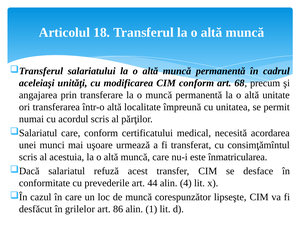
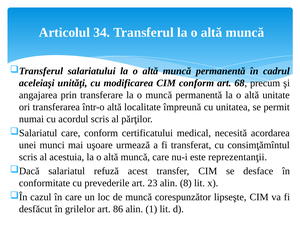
18: 18 -> 34
înmatricularea: înmatricularea -> reprezentanţii
44: 44 -> 23
4: 4 -> 8
